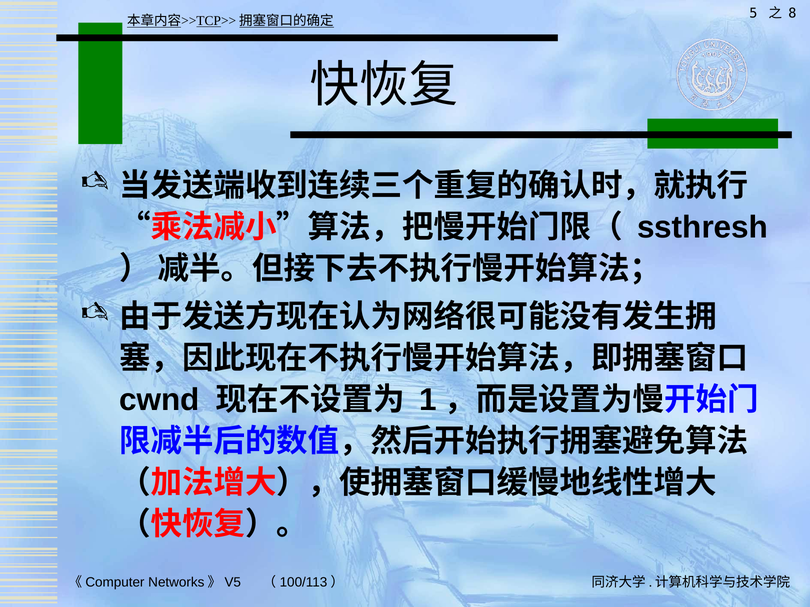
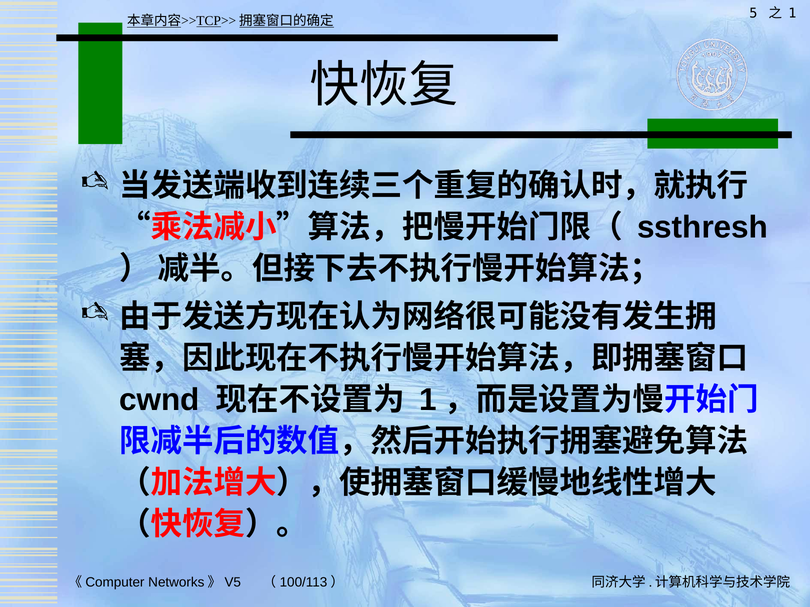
8 at (792, 13): 8 -> 1
